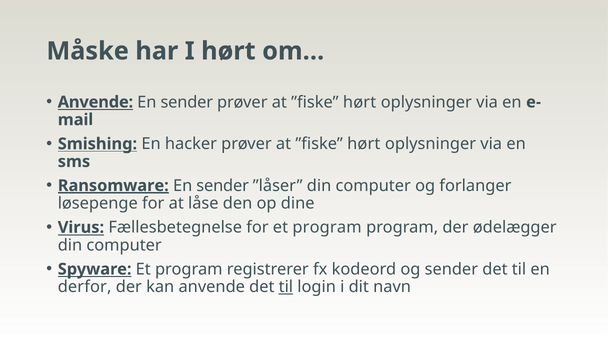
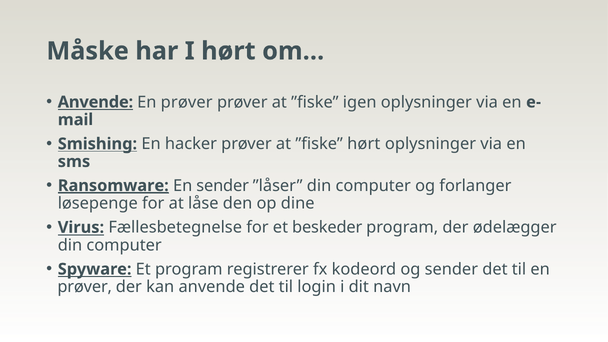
sender at (187, 102): sender -> prøver
hørt at (360, 102): hørt -> igen
for et program: program -> beskeder
derfor at (85, 287): derfor -> prøver
til at (286, 287) underline: present -> none
